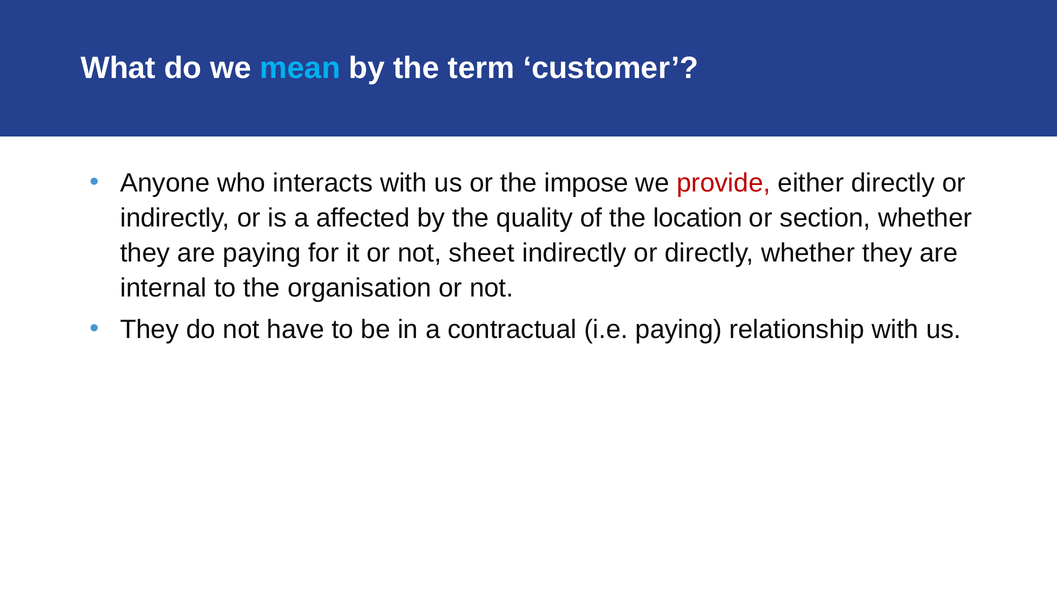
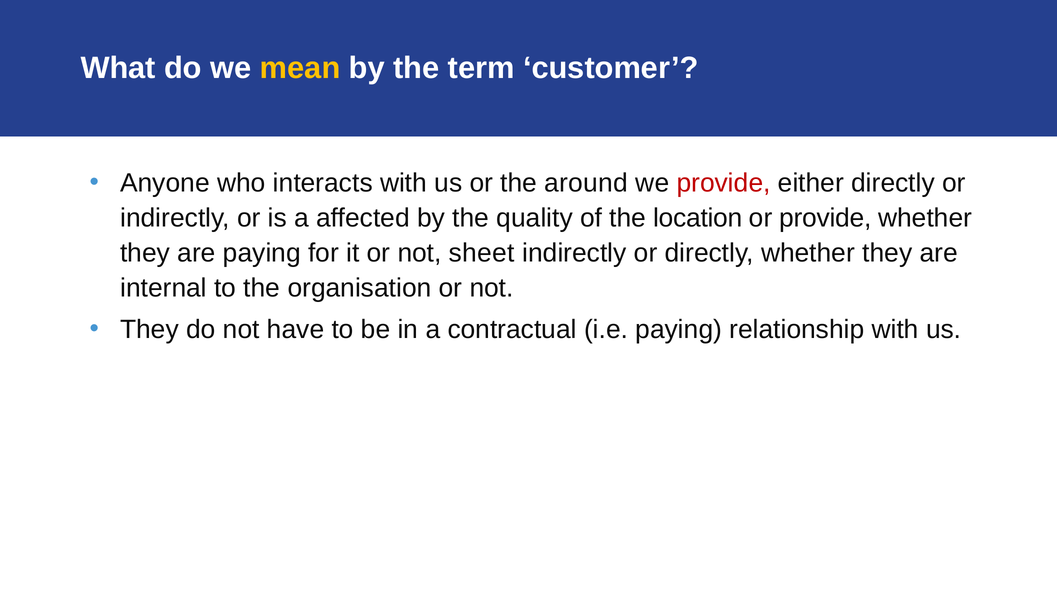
mean colour: light blue -> yellow
impose: impose -> around
or section: section -> provide
